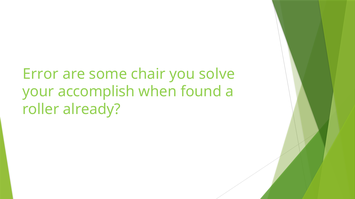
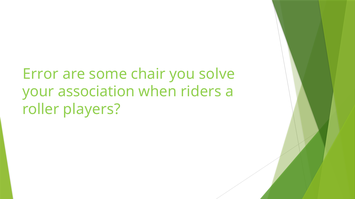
accomplish: accomplish -> association
found: found -> riders
already: already -> players
